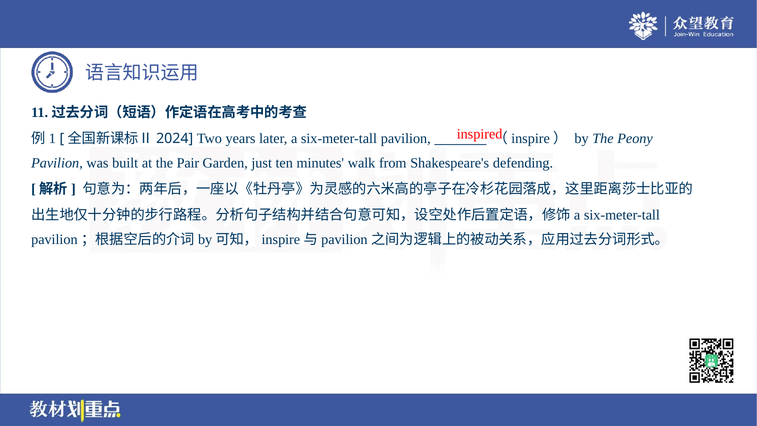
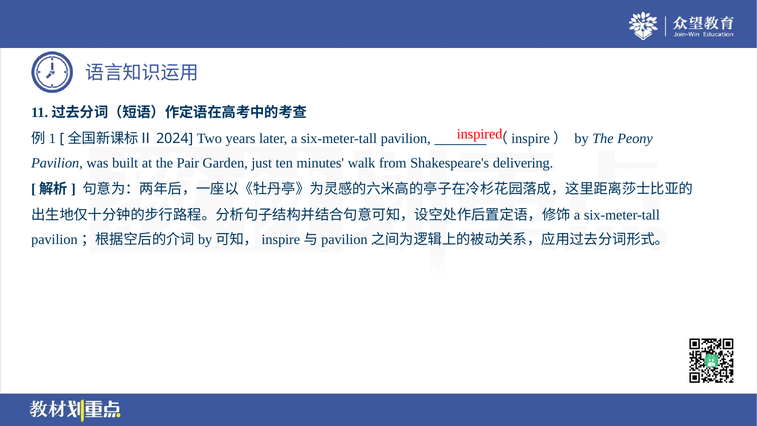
defending: defending -> delivering
